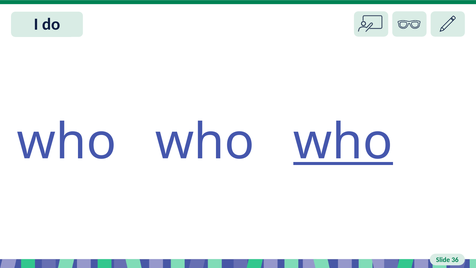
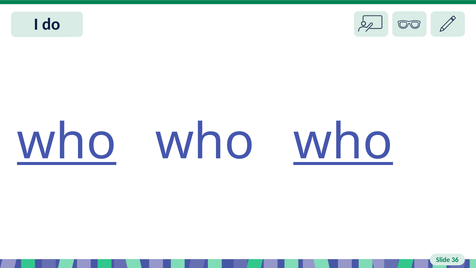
who at (67, 142) underline: none -> present
